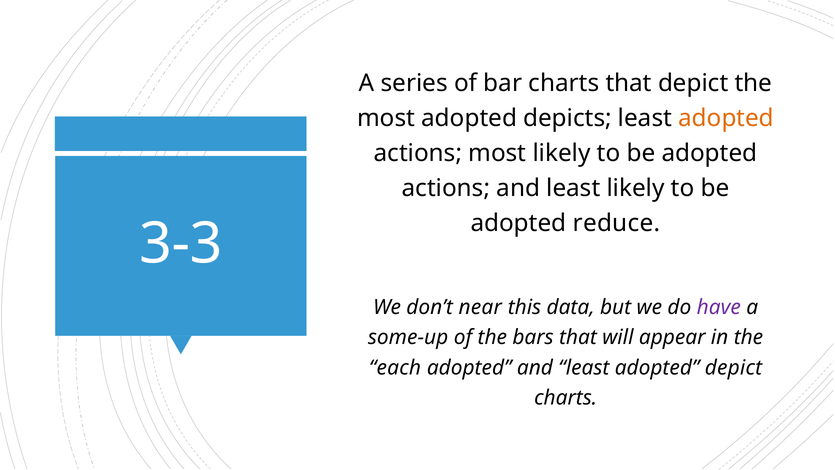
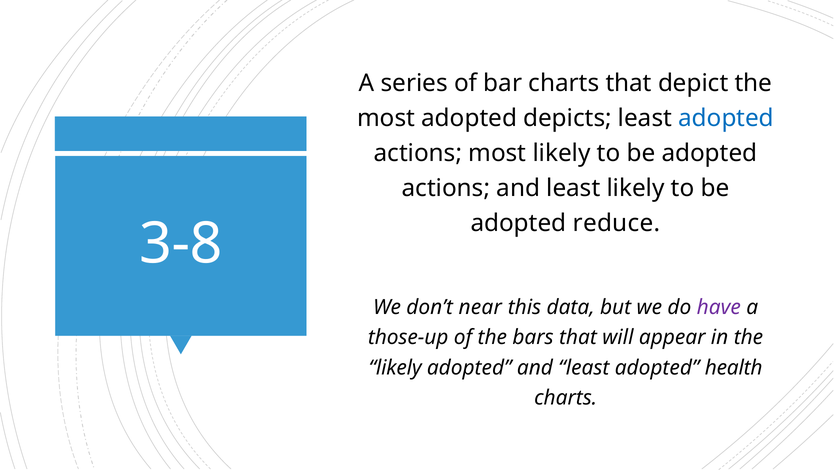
adopted at (726, 118) colour: orange -> blue
3-3: 3-3 -> 3-8
some-up: some-up -> those-up
each at (395, 367): each -> likely
adopted depict: depict -> health
